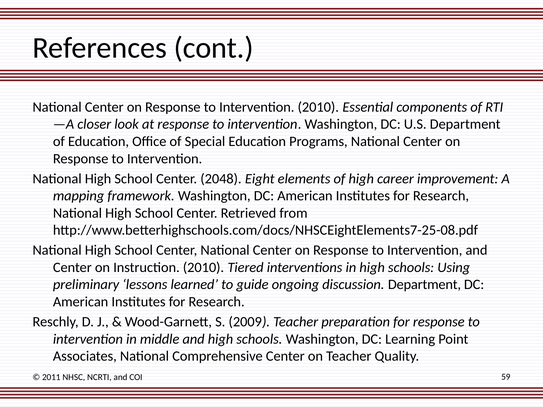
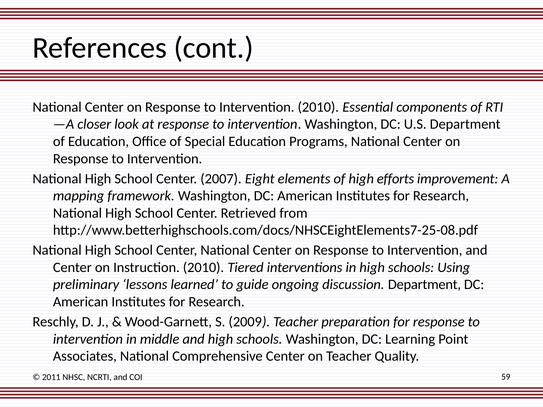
2048: 2048 -> 2007
career: career -> efforts
